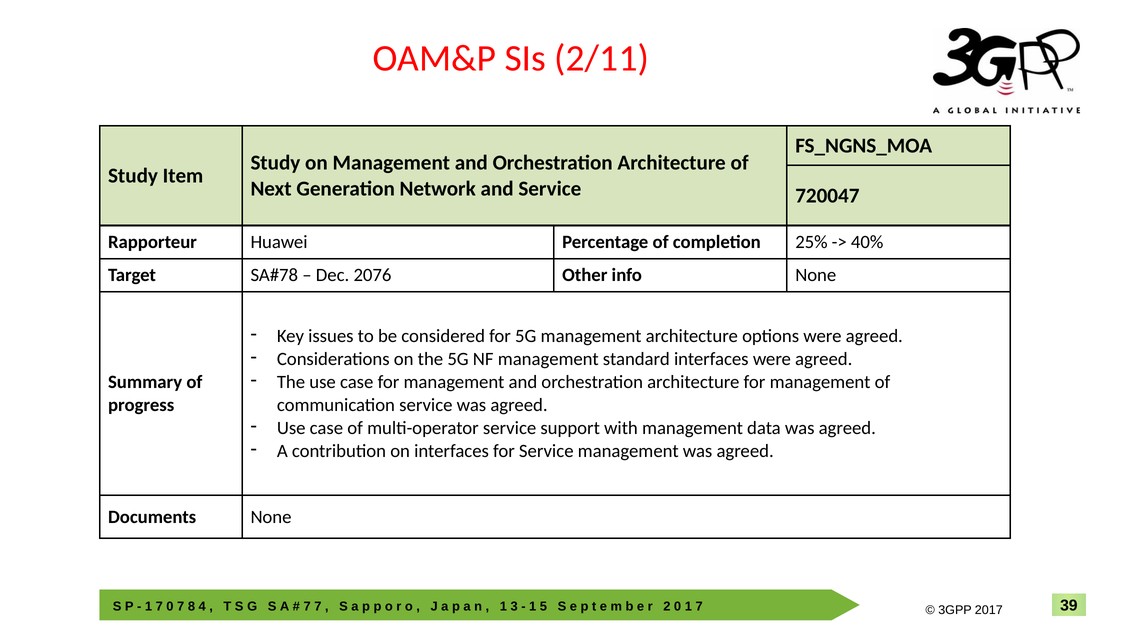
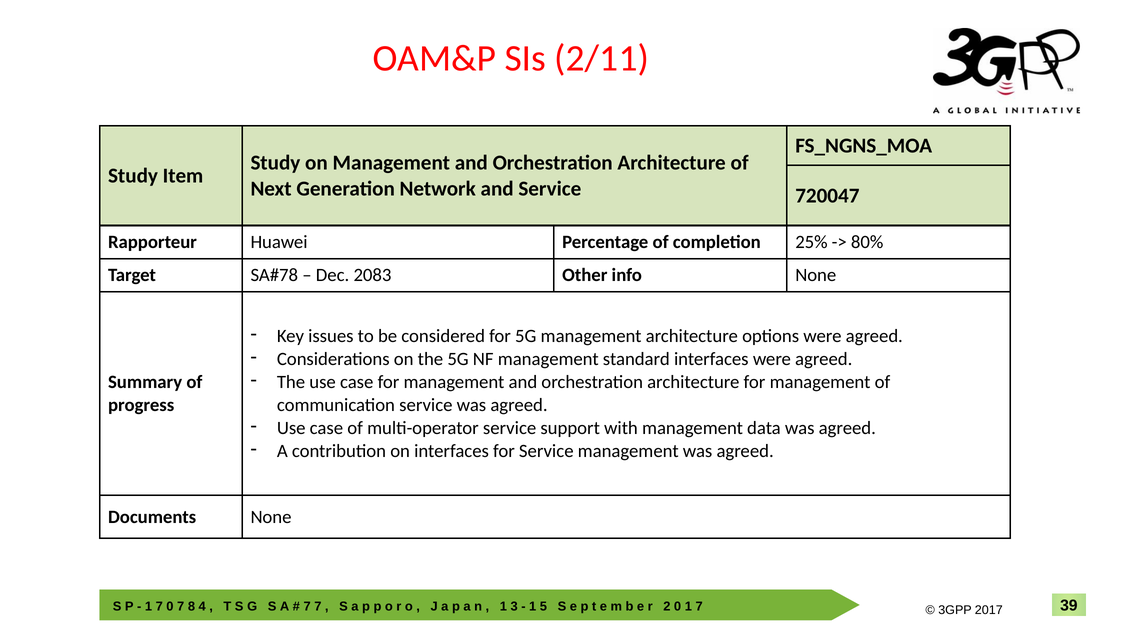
40%: 40% -> 80%
2076: 2076 -> 2083
